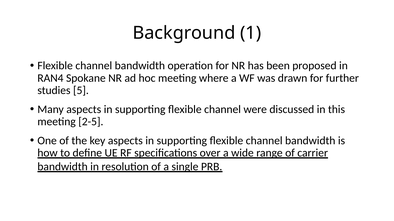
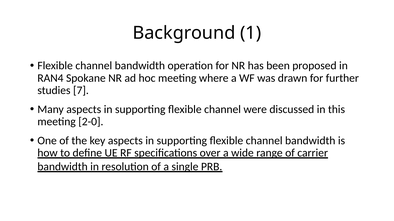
5: 5 -> 7
2-5: 2-5 -> 2-0
